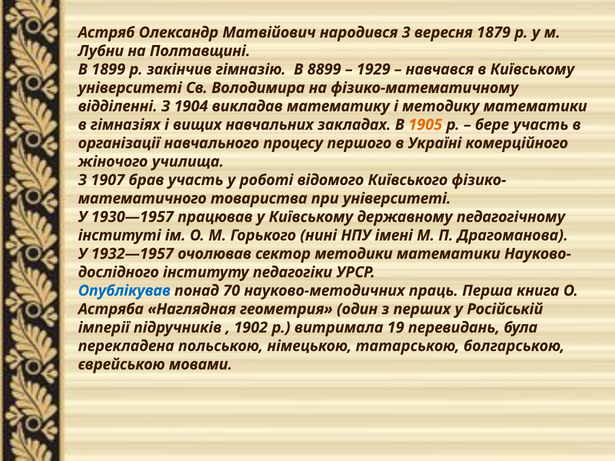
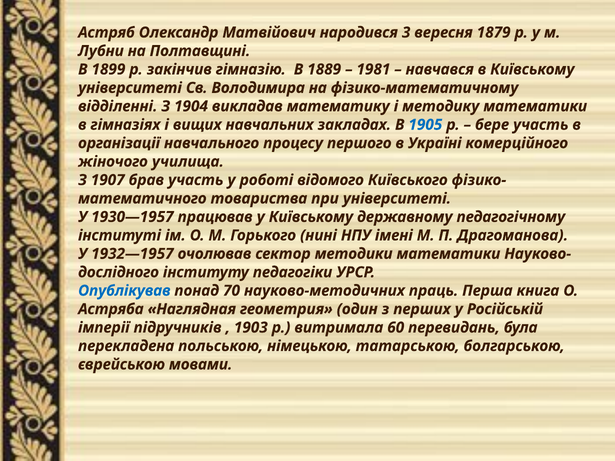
8899: 8899 -> 1889
1929: 1929 -> 1981
1905 colour: orange -> blue
1902: 1902 -> 1903
19: 19 -> 60
